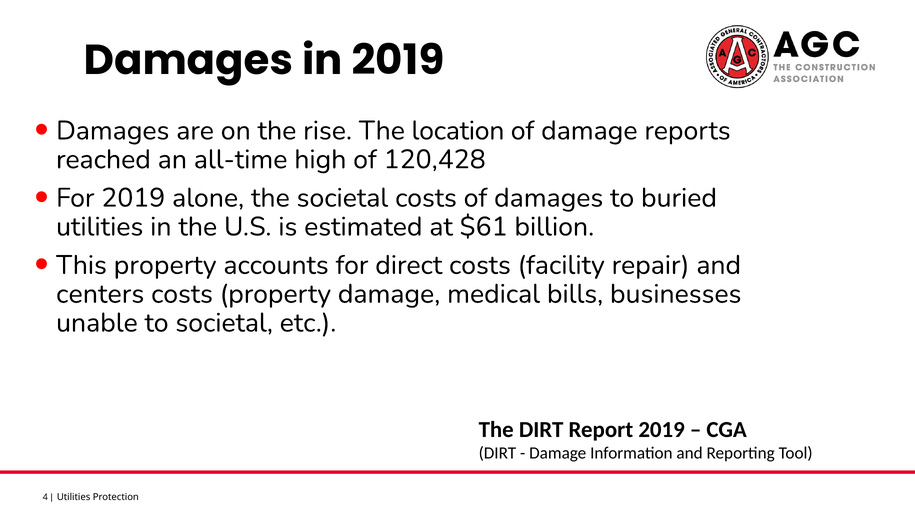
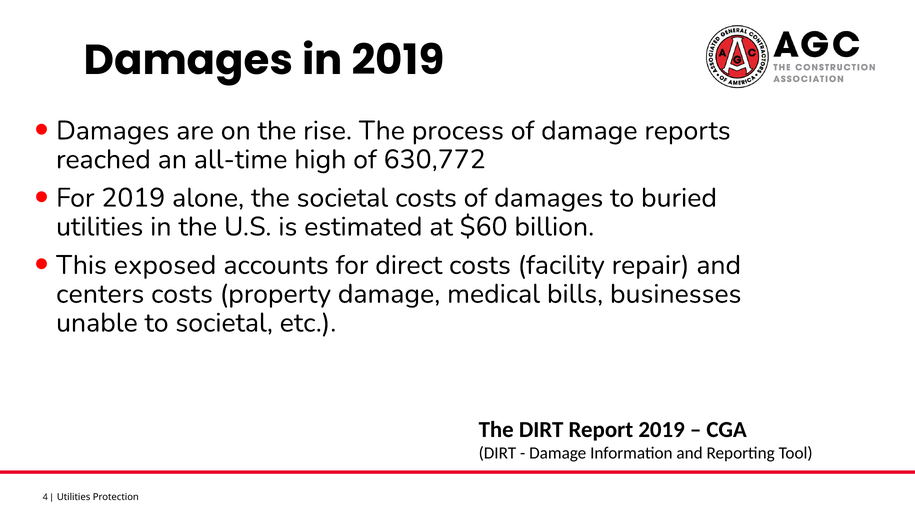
location: location -> process
120,428: 120,428 -> 630,772
$61: $61 -> $60
This property: property -> exposed
